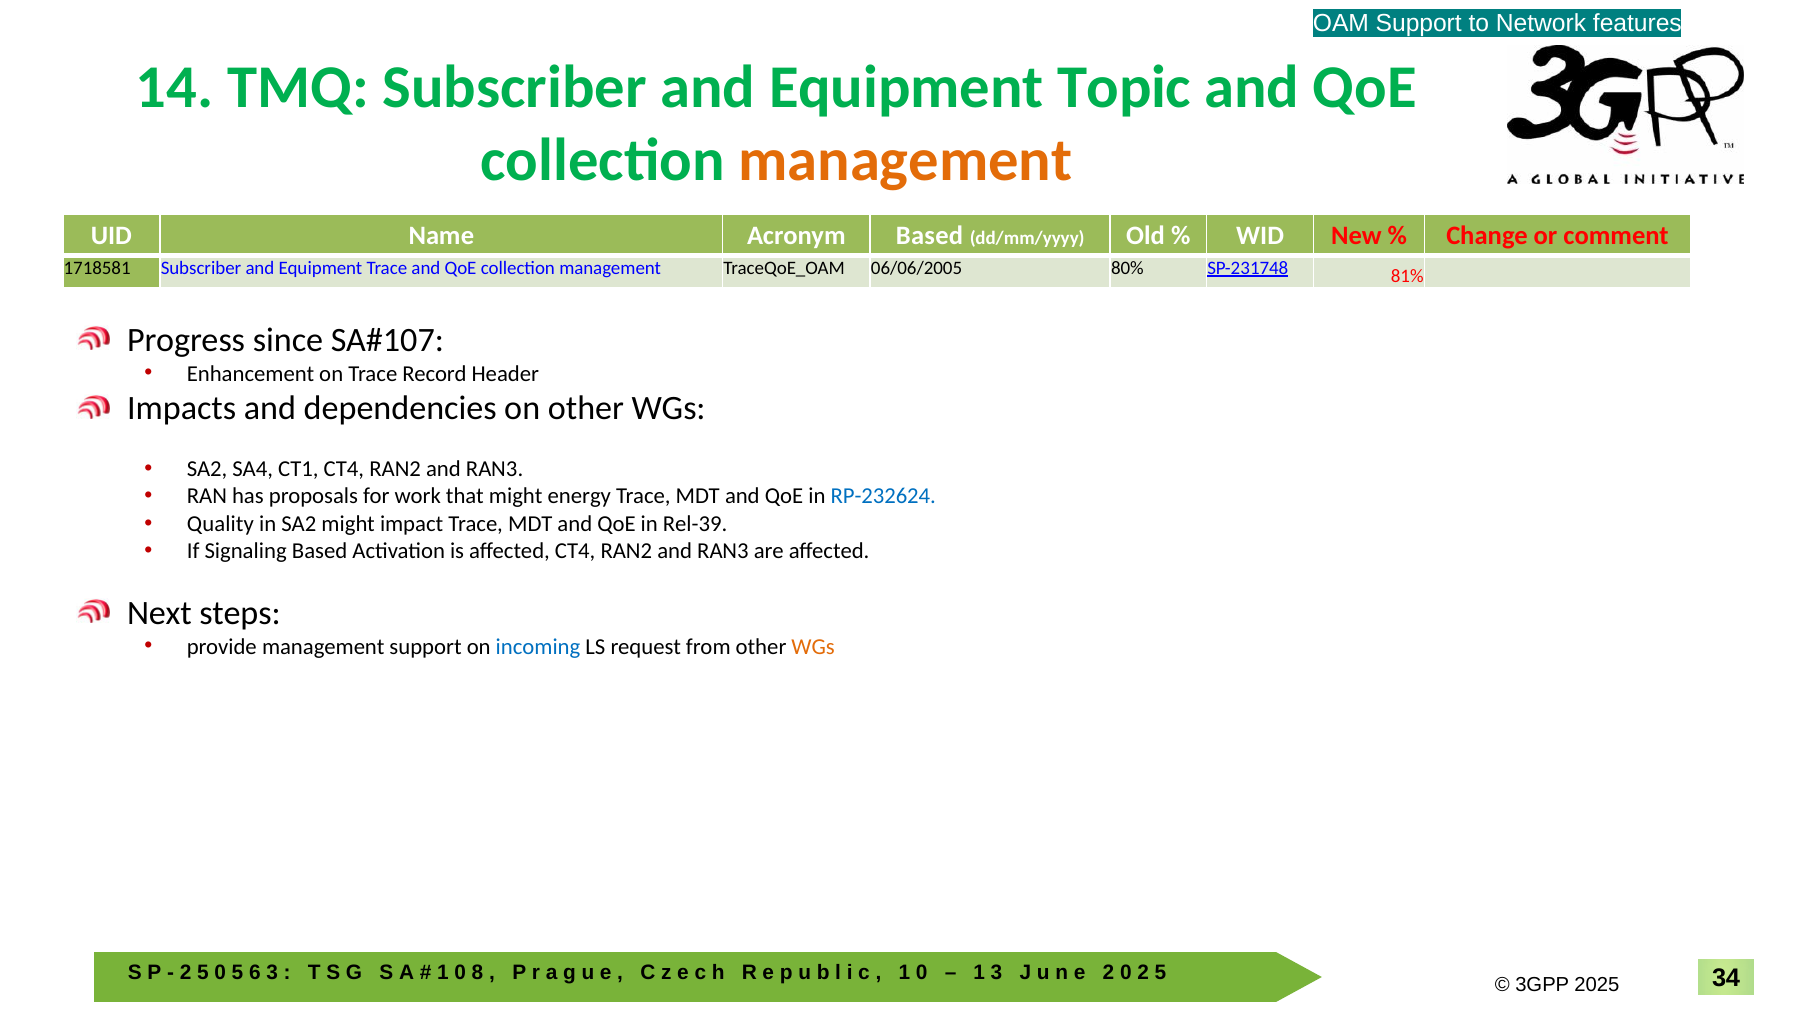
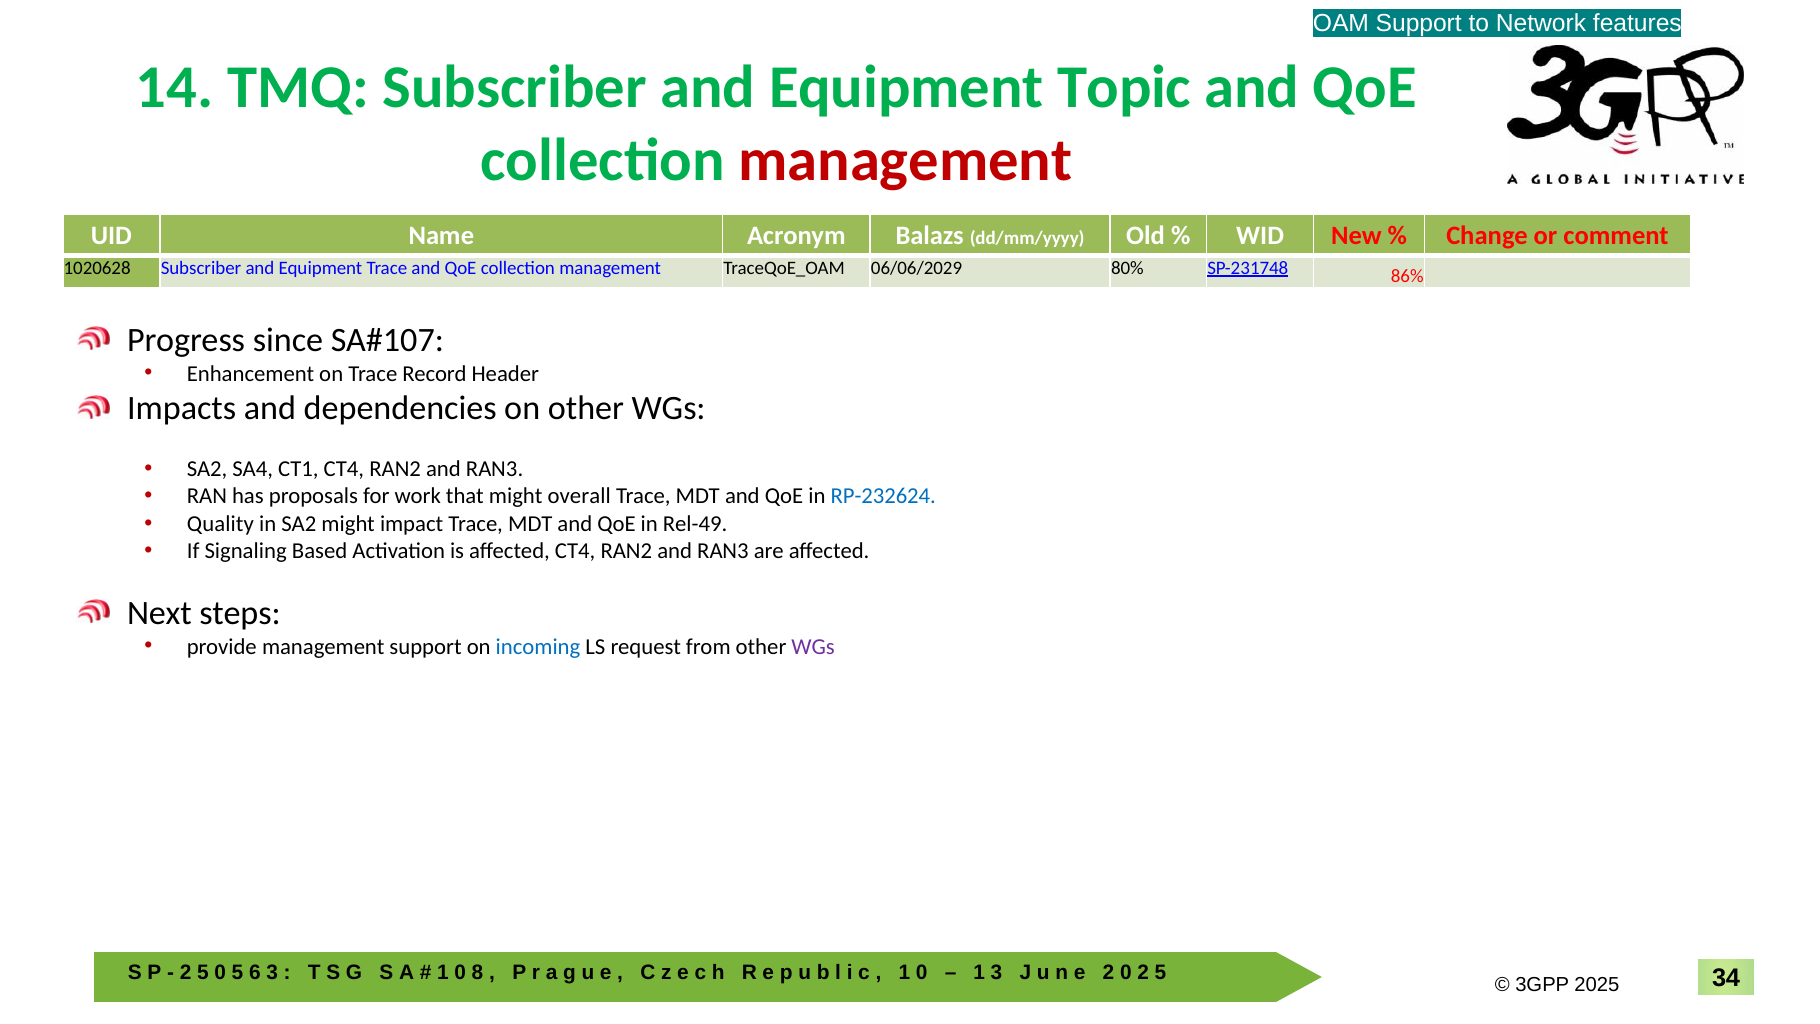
management at (905, 160) colour: orange -> red
Acronym Based: Based -> Balazs
1718581: 1718581 -> 1020628
06/06/2005: 06/06/2005 -> 06/06/2029
81%: 81% -> 86%
energy: energy -> overall
Rel-39: Rel-39 -> Rel-49
WGs at (813, 646) colour: orange -> purple
